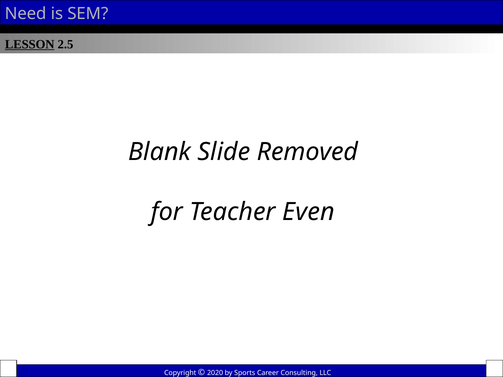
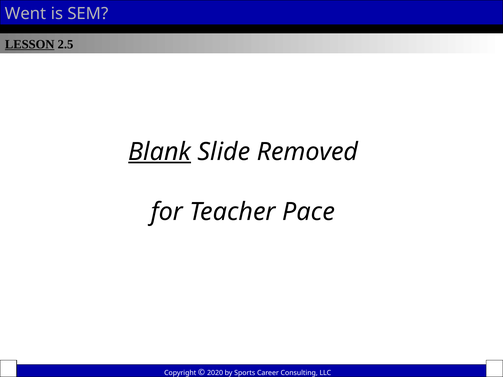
Need: Need -> Went
Blank underline: none -> present
Even: Even -> Pace
